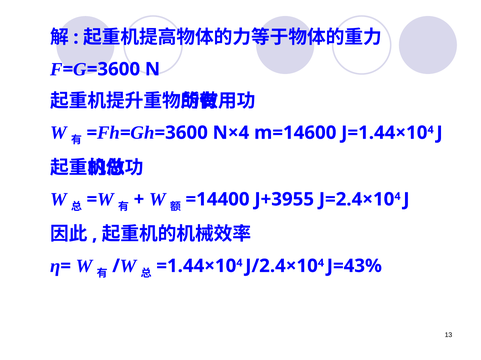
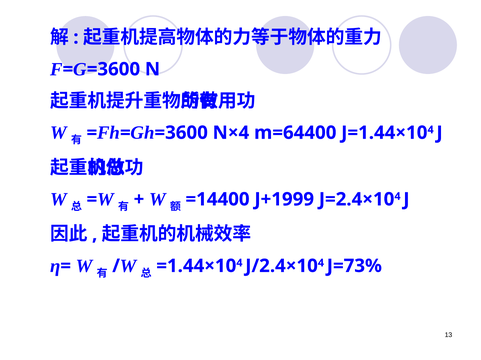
m=14600: m=14600 -> m=64400
J+3955: J+3955 -> J+1999
J=43%: J=43% -> J=73%
